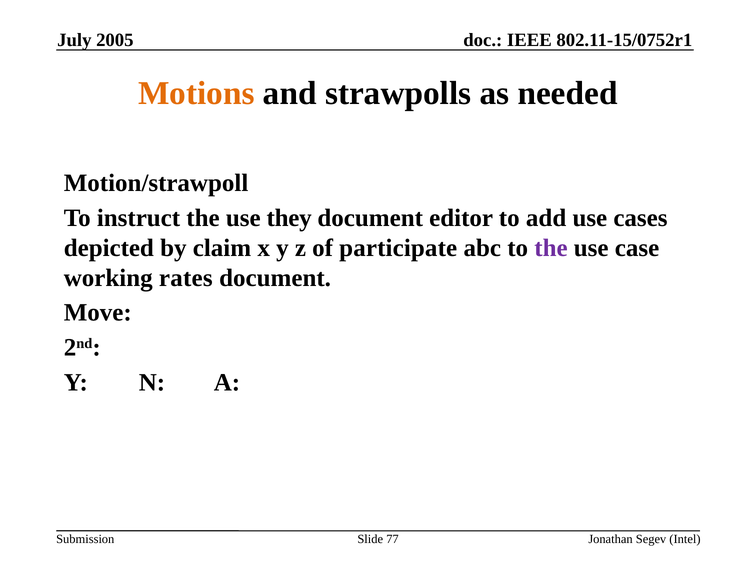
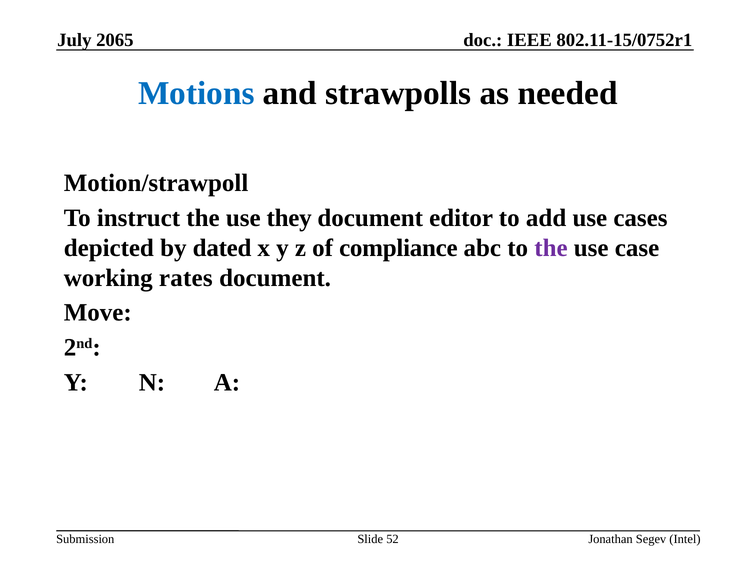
2005: 2005 -> 2065
Motions colour: orange -> blue
claim: claim -> dated
participate: participate -> compliance
77: 77 -> 52
